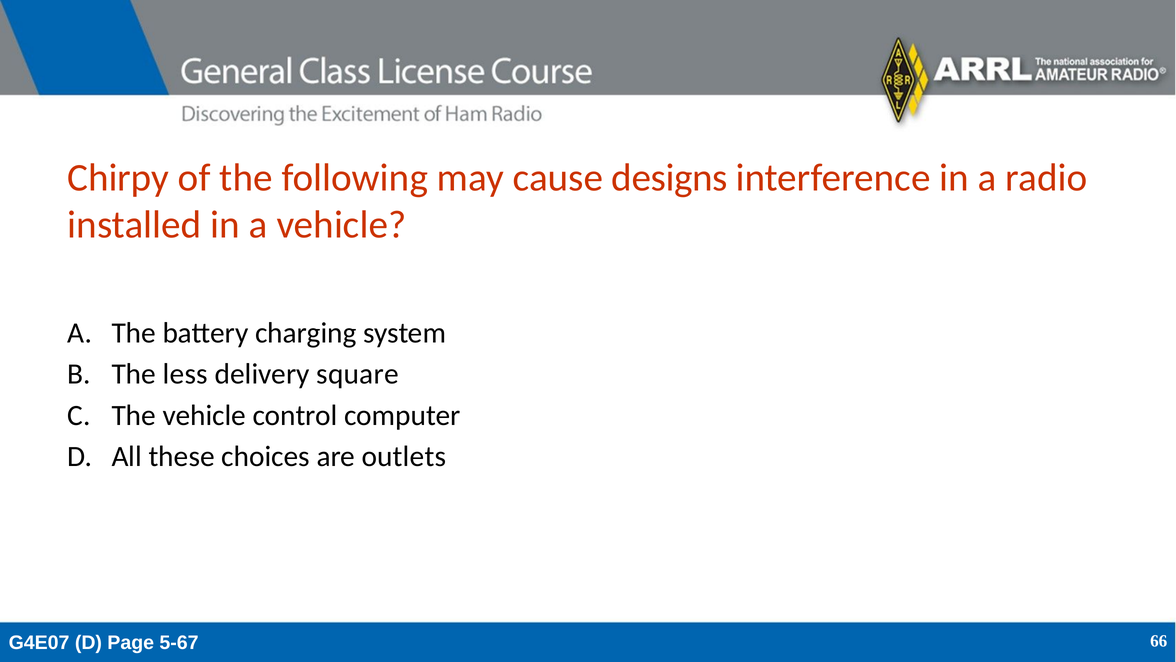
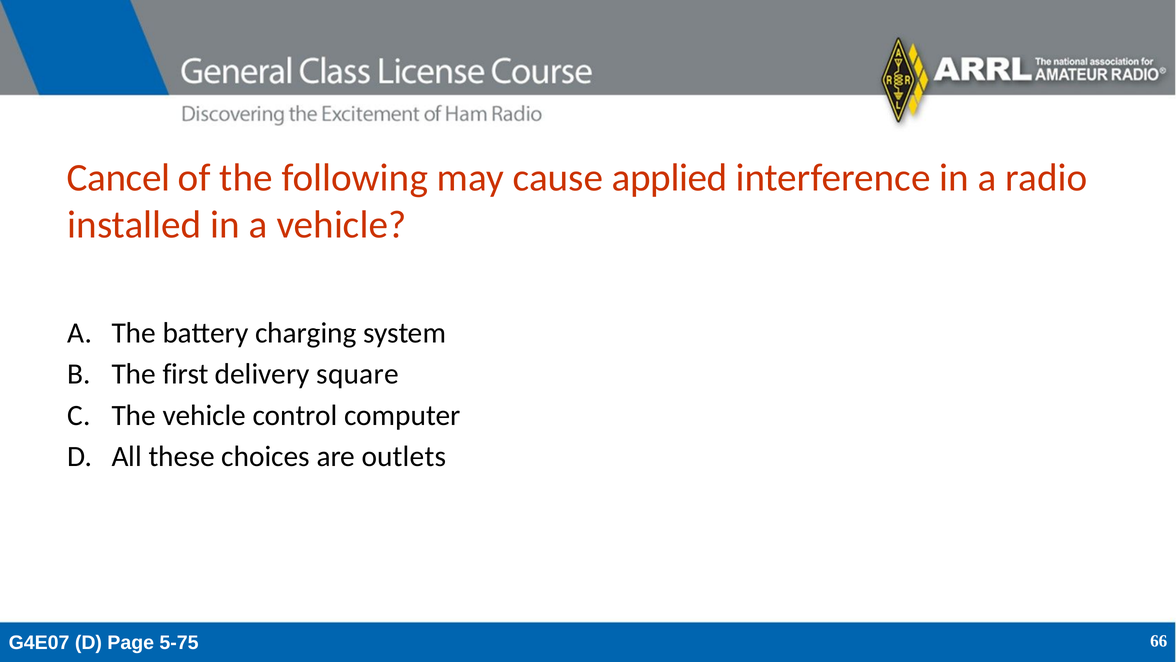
Chirpy: Chirpy -> Cancel
designs: designs -> applied
less: less -> first
5-67: 5-67 -> 5-75
